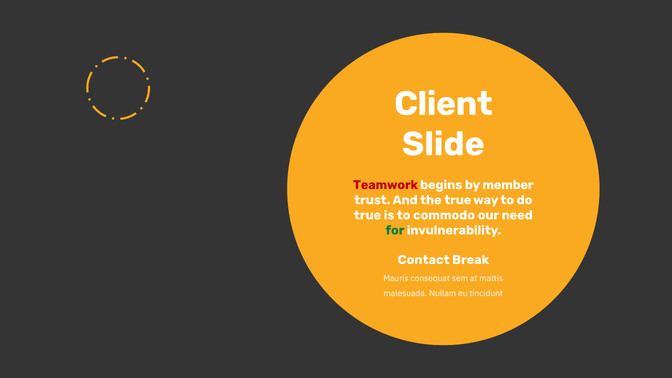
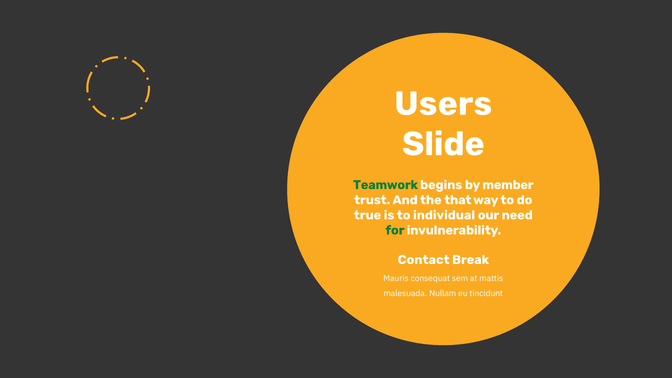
Client: Client -> Users
Teamwork colour: red -> green
the true: true -> that
commodo: commodo -> individual
